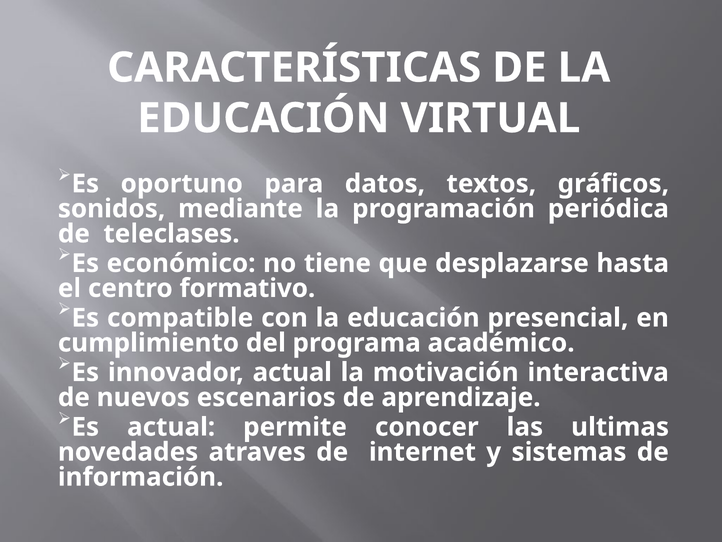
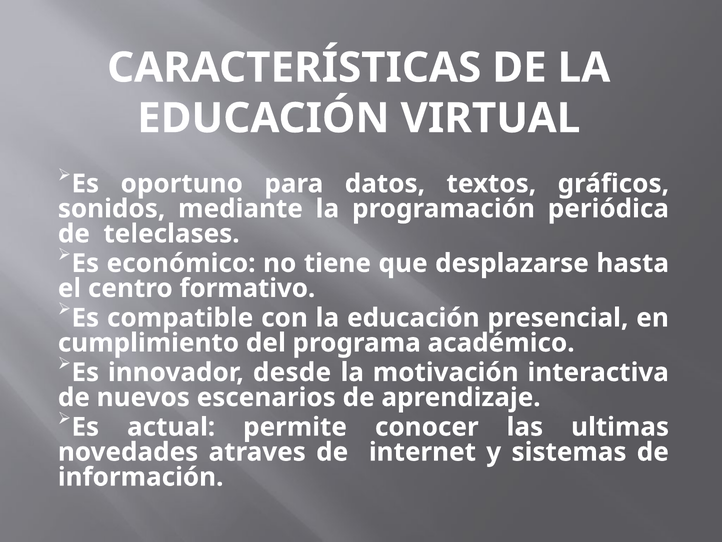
innovador actual: actual -> desde
